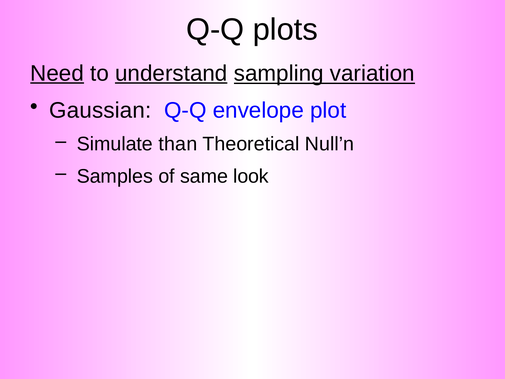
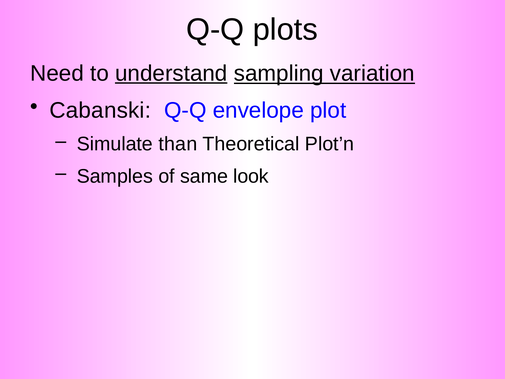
Need underline: present -> none
Gaussian: Gaussian -> Cabanski
Null’n: Null’n -> Plot’n
